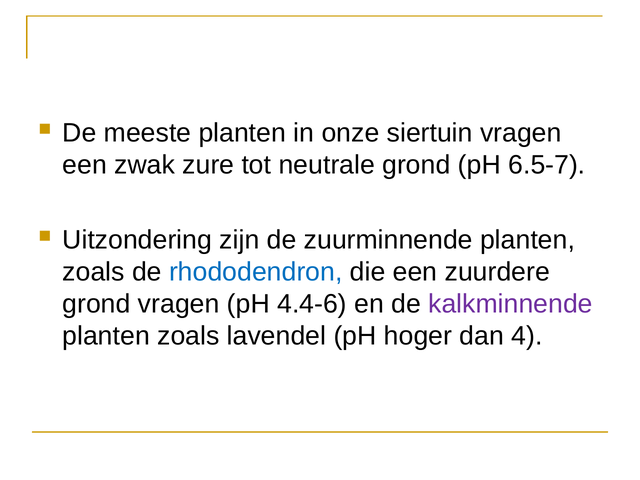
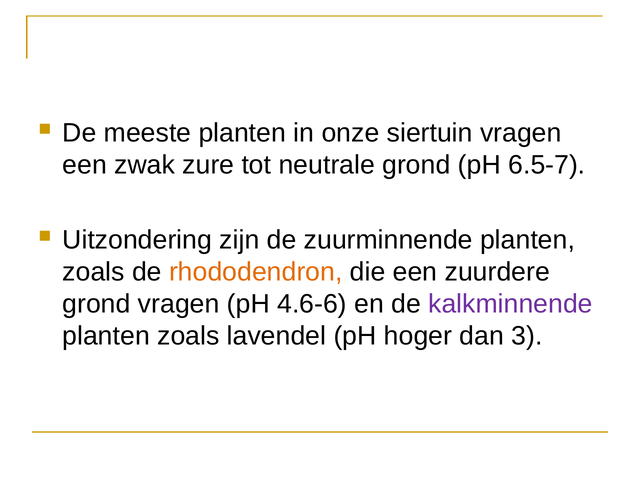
rhododendron colour: blue -> orange
4.4-6: 4.4-6 -> 4.6-6
4: 4 -> 3
